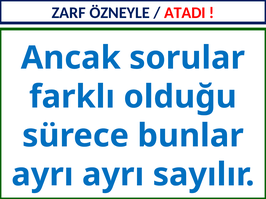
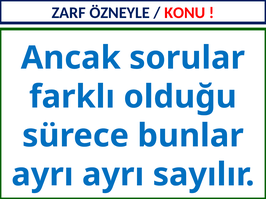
ATADI: ATADI -> KONU
